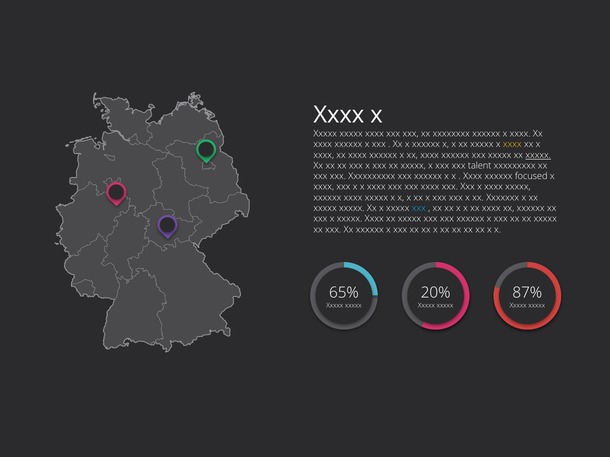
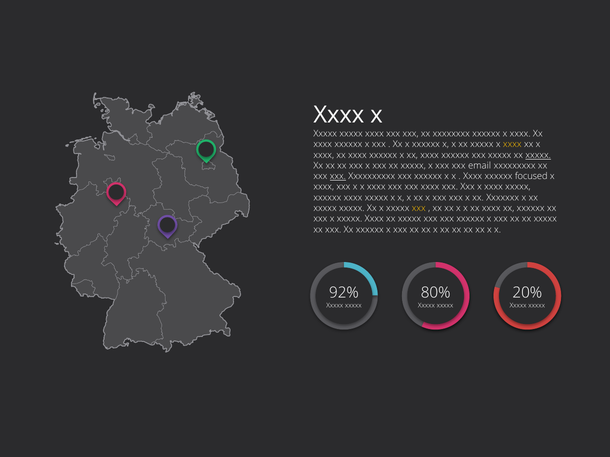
talent: talent -> email
xxx at (338, 176) underline: none -> present
xxx at (419, 208) colour: light blue -> yellow
65%: 65% -> 92%
20%: 20% -> 80%
87%: 87% -> 20%
